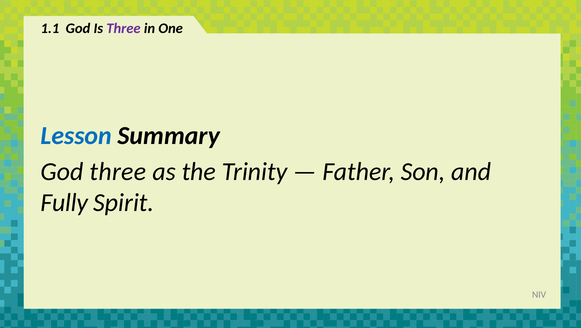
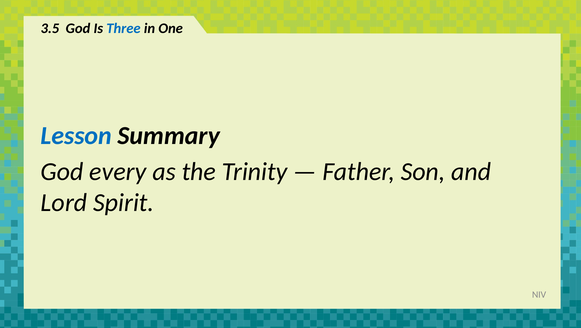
1.1: 1.1 -> 3.5
Three at (123, 28) colour: purple -> blue
God three: three -> every
Fully: Fully -> Lord
